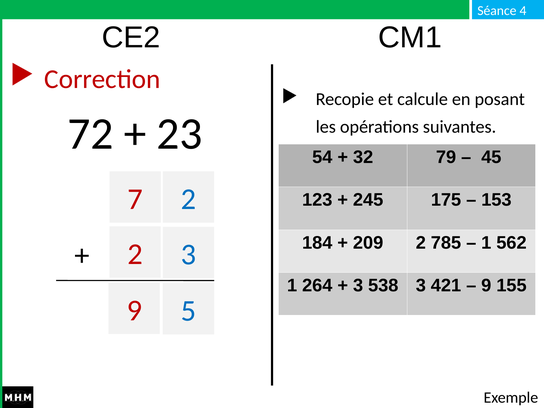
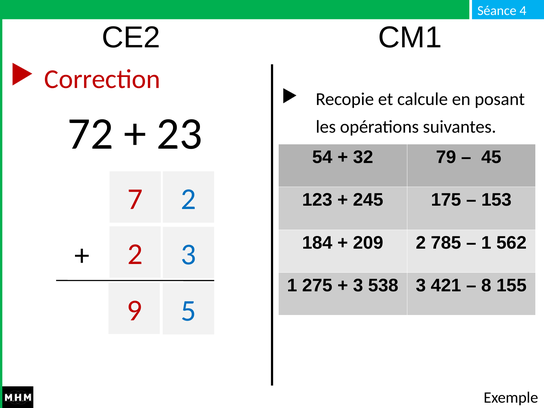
264: 264 -> 275
9 at (486, 286): 9 -> 8
